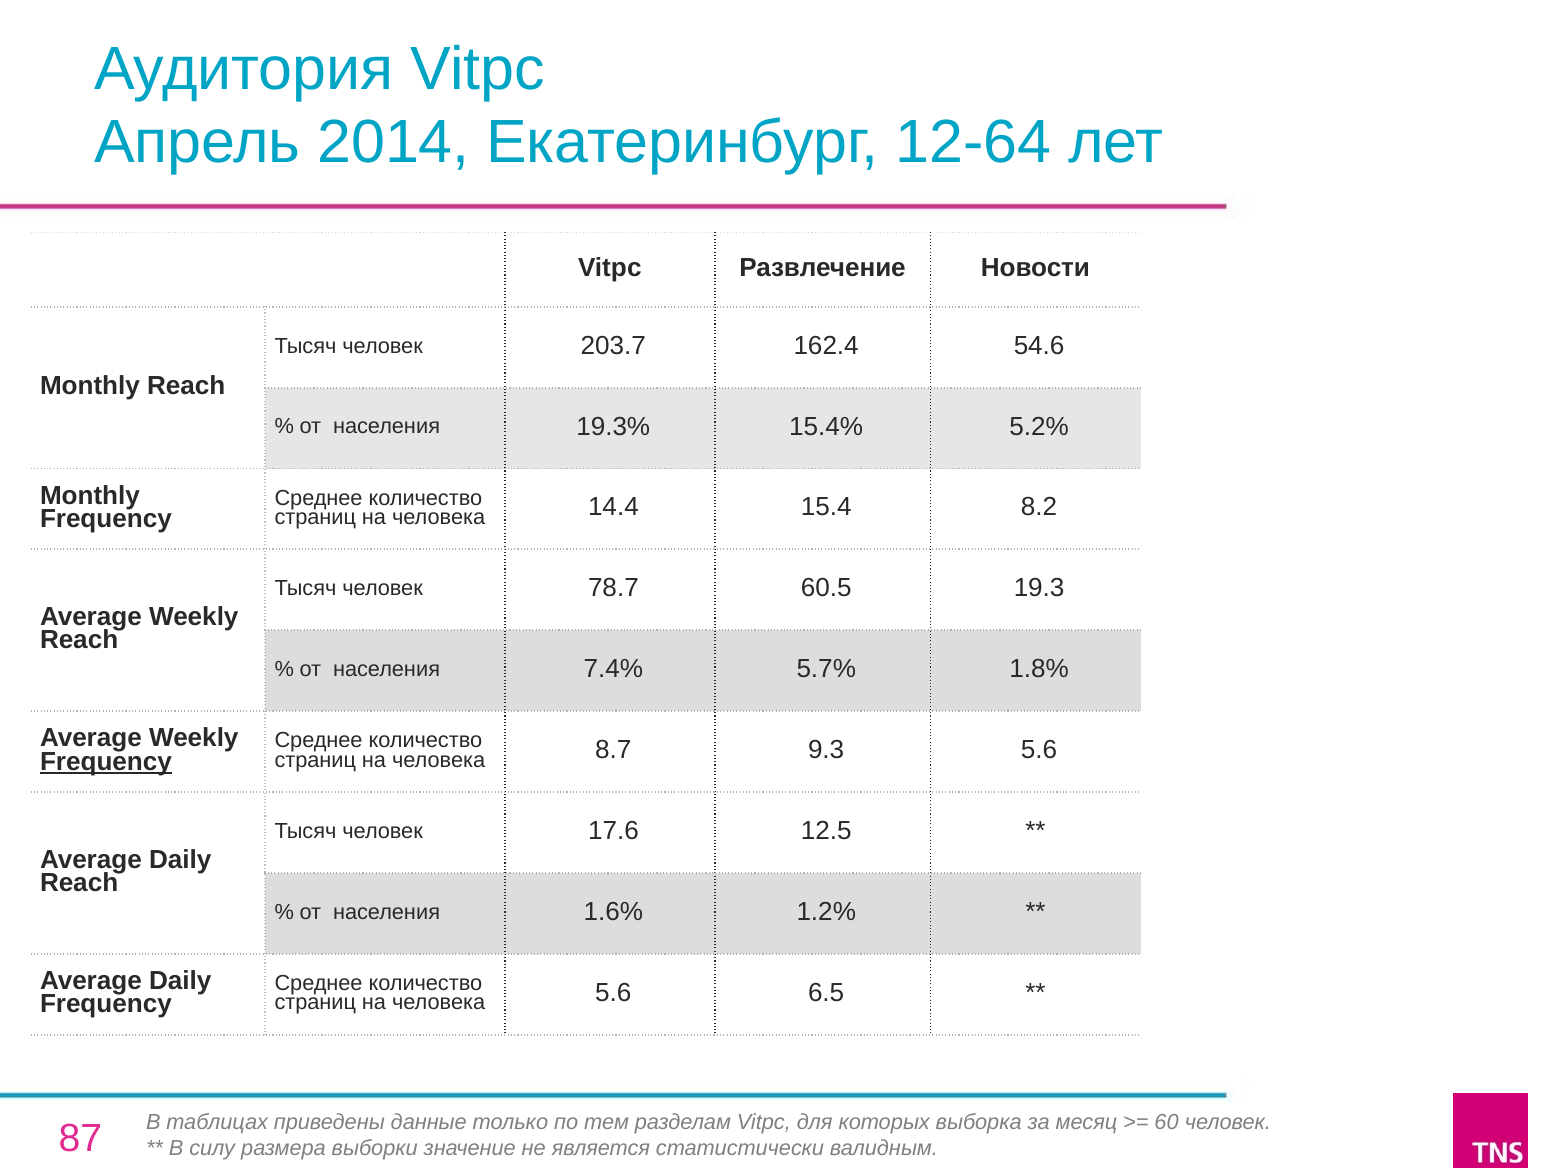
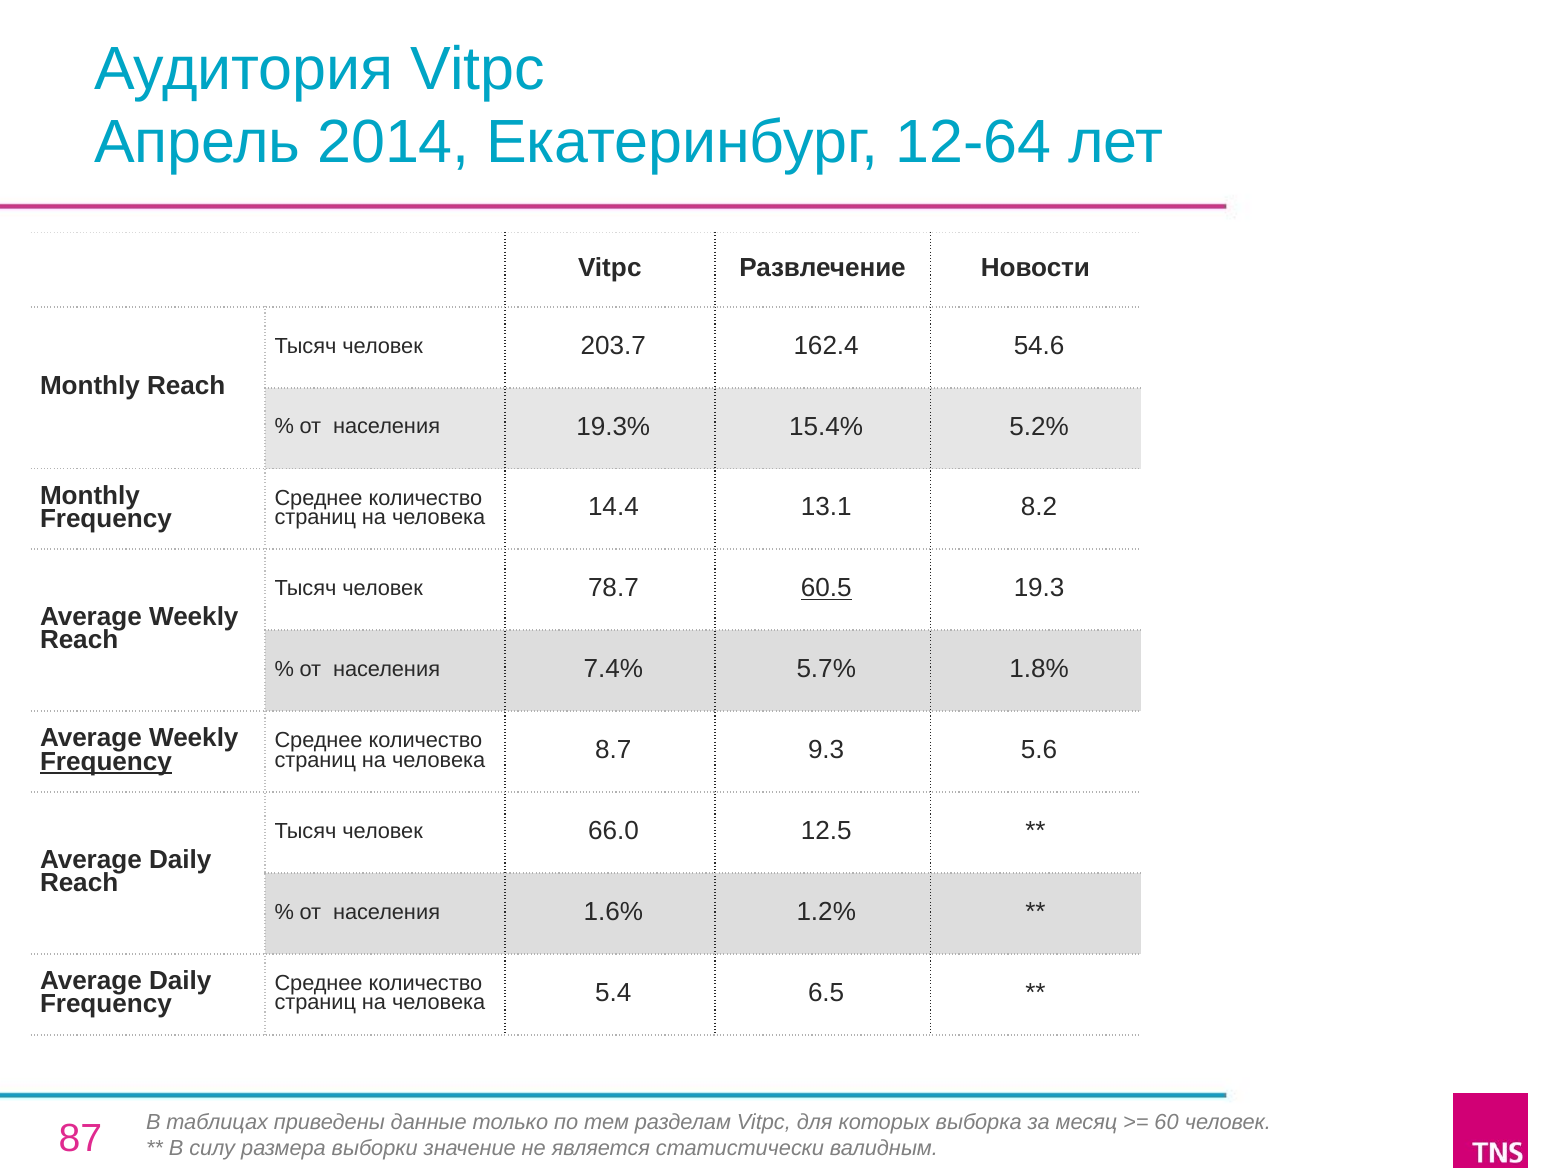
15.4: 15.4 -> 13.1
60.5 underline: none -> present
17.6: 17.6 -> 66.0
человека 5.6: 5.6 -> 5.4
